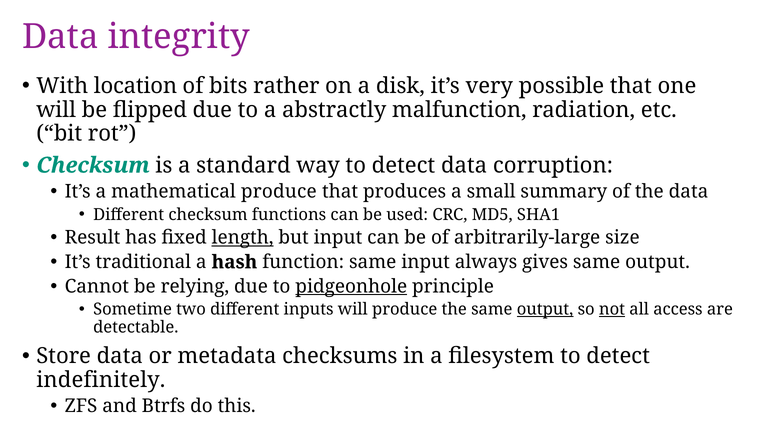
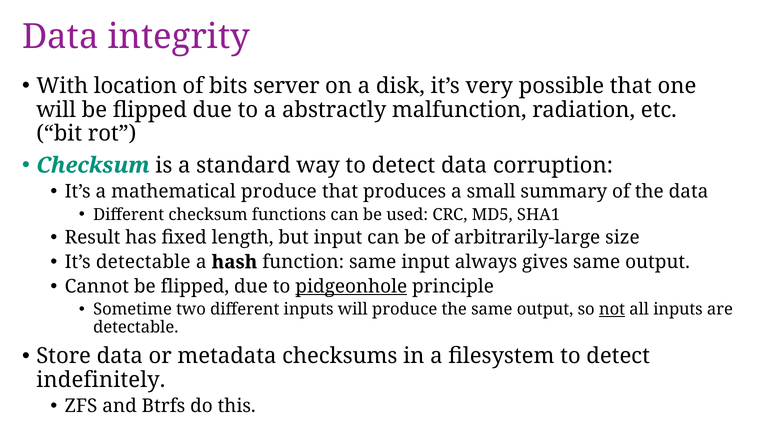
rather: rather -> server
length underline: present -> none
It’s traditional: traditional -> detectable
Cannot be relying: relying -> flipped
output at (545, 310) underline: present -> none
all access: access -> inputs
